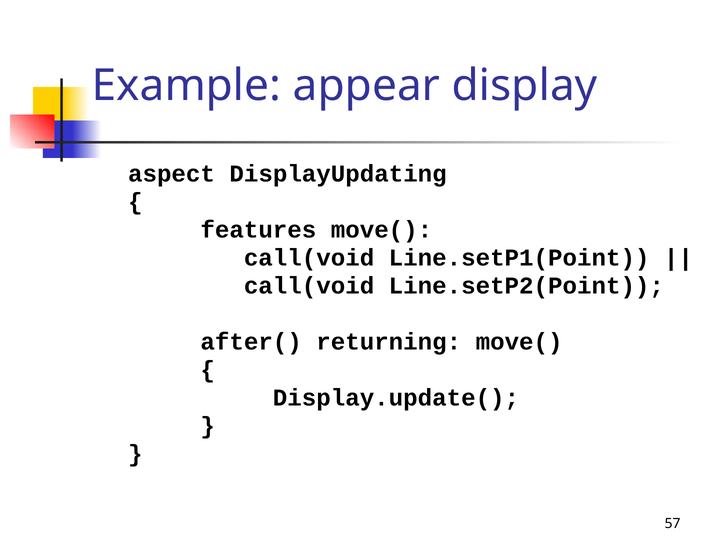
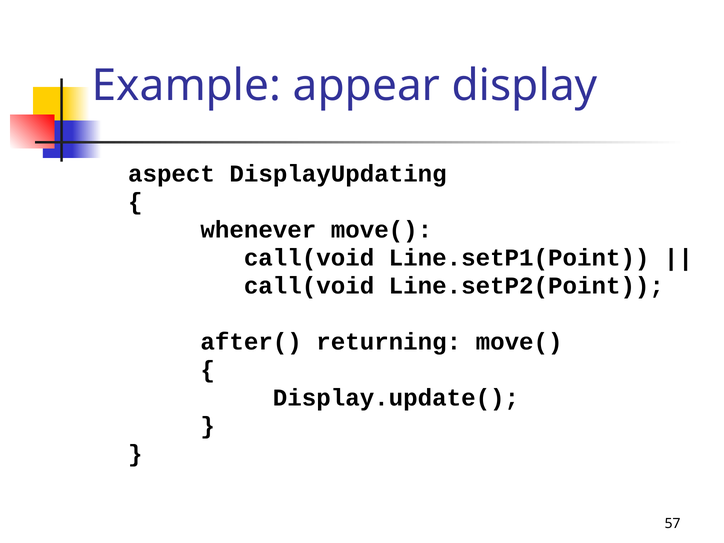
features: features -> whenever
